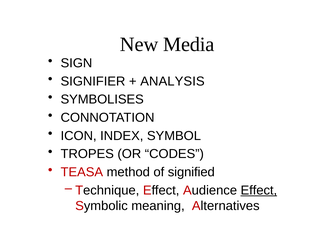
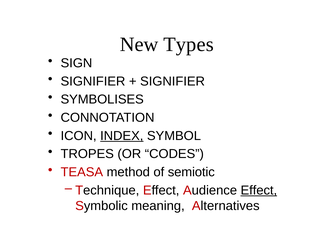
Media: Media -> Types
ANALYSIS at (172, 81): ANALYSIS -> SIGNIFIER
INDEX underline: none -> present
signified: signified -> semiotic
